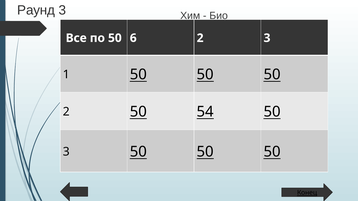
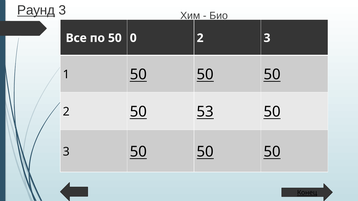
Раунд underline: none -> present
6: 6 -> 0
54: 54 -> 53
